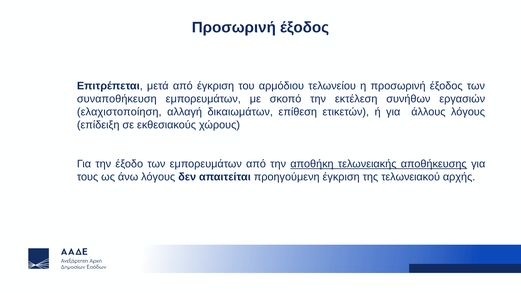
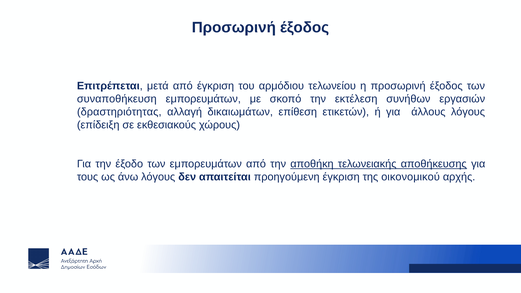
ελαχιστοποίηση: ελαχιστοποίηση -> δραστηριότητας
τελωνειακού: τελωνειακού -> οικονομικού
